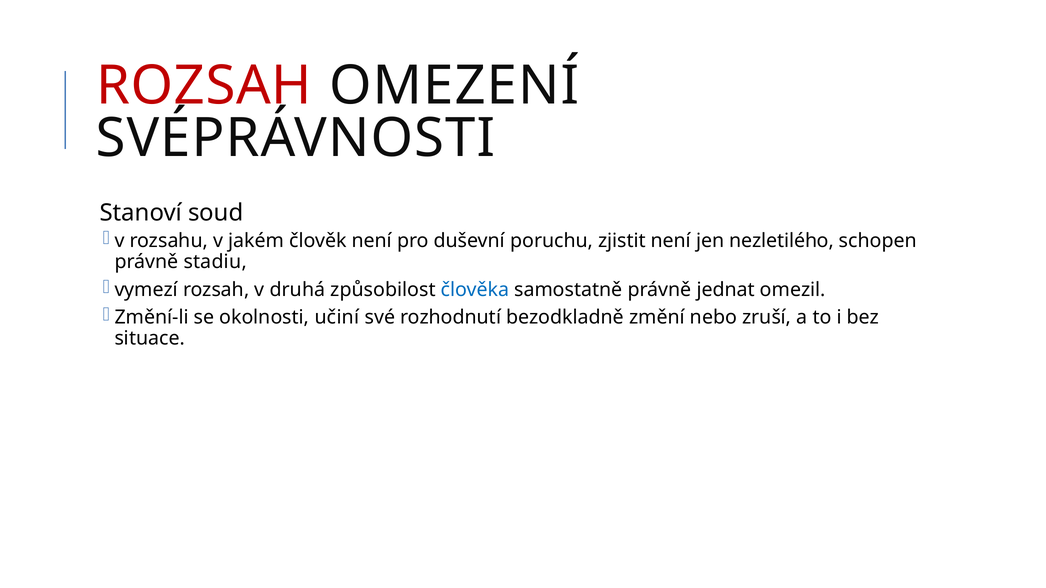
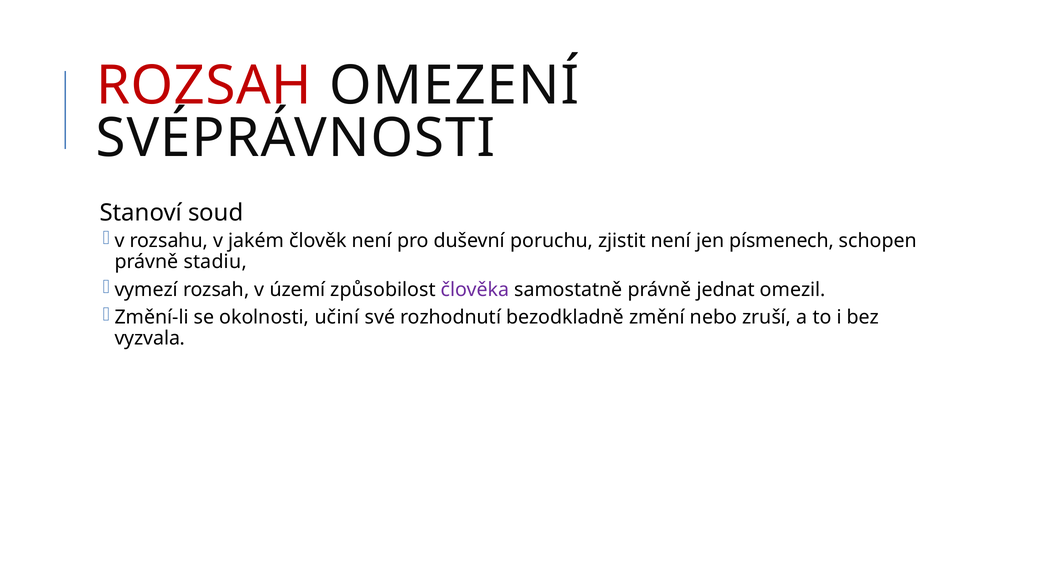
nezletilého: nezletilého -> písmenech
druhá: druhá -> území
člověka colour: blue -> purple
situace: situace -> vyzvala
